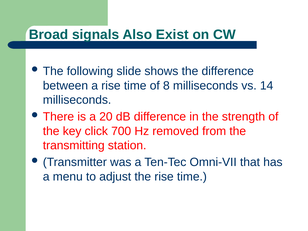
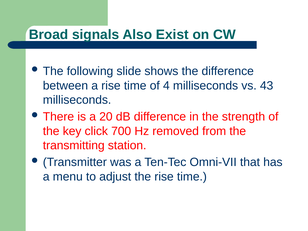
8: 8 -> 4
14: 14 -> 43
